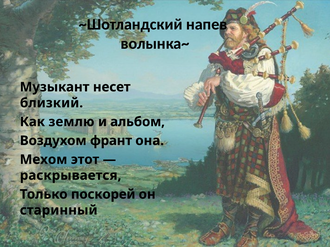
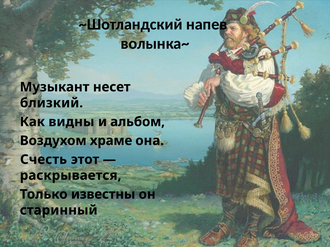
землю: землю -> видны
франт: франт -> храме
Мехом: Мехом -> Счесть
поскорей: поскорей -> известны
